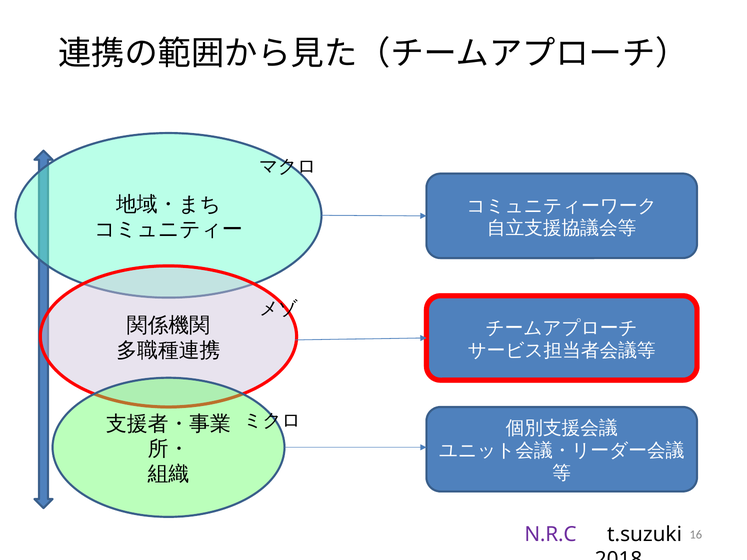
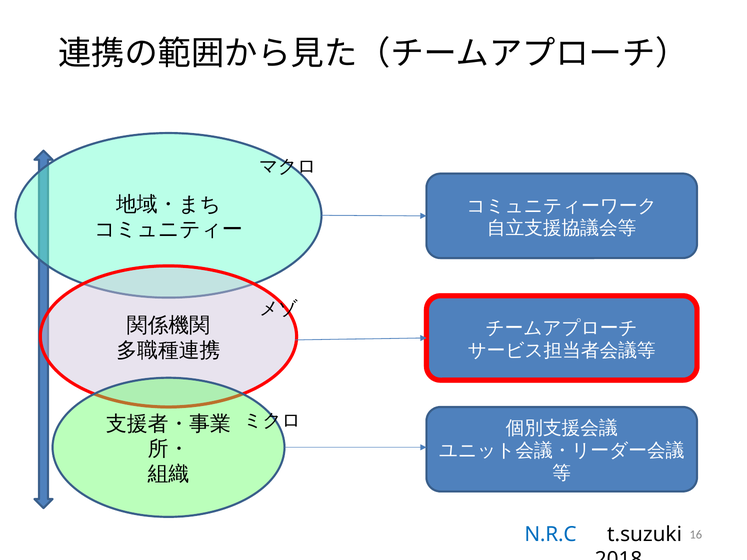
N.R.C colour: purple -> blue
